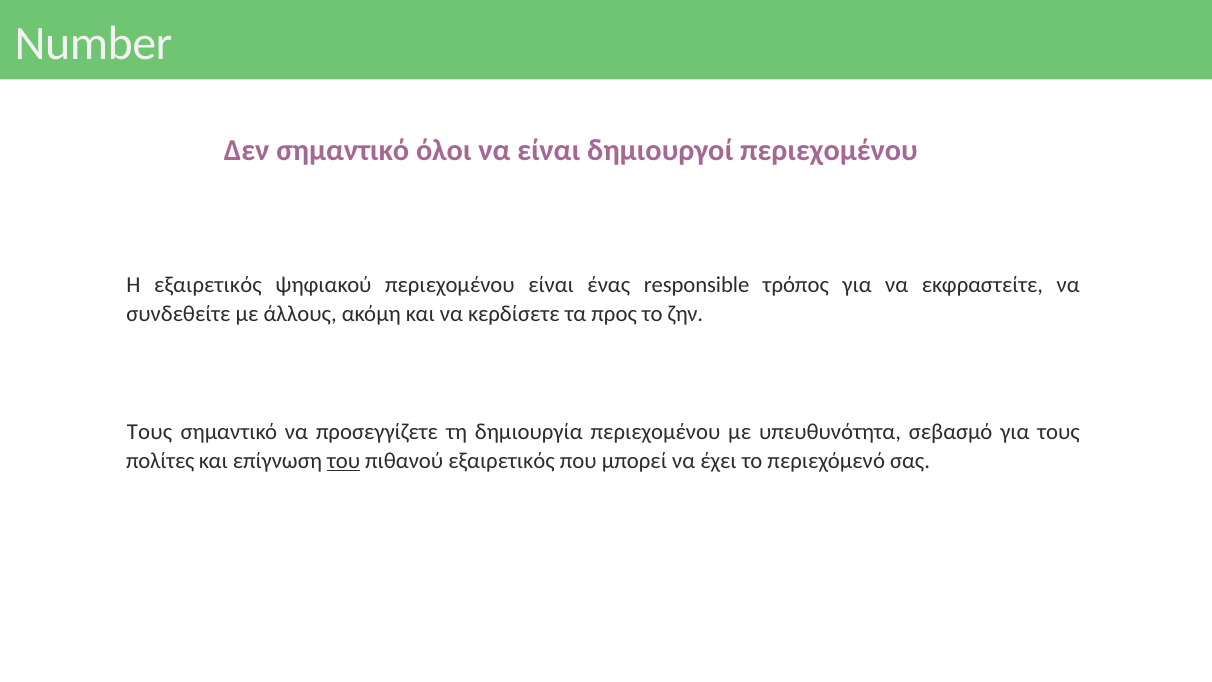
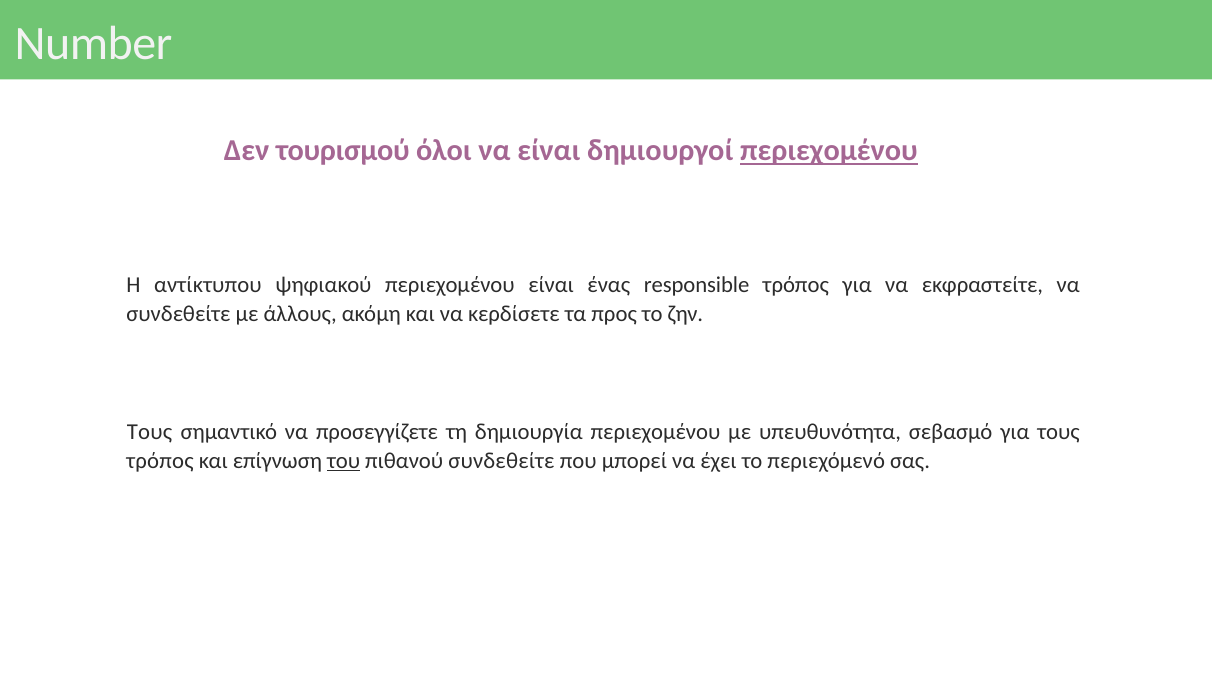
Δεν σημαντικό: σημαντικό -> τουρισμού
περιεχομένου at (829, 151) underline: none -> present
Η εξαιρετικός: εξαιρετικός -> αντίκτυπου
πολίτες at (160, 461): πολίτες -> τρόπος
πιθανού εξαιρετικός: εξαιρετικός -> συνδεθείτε
